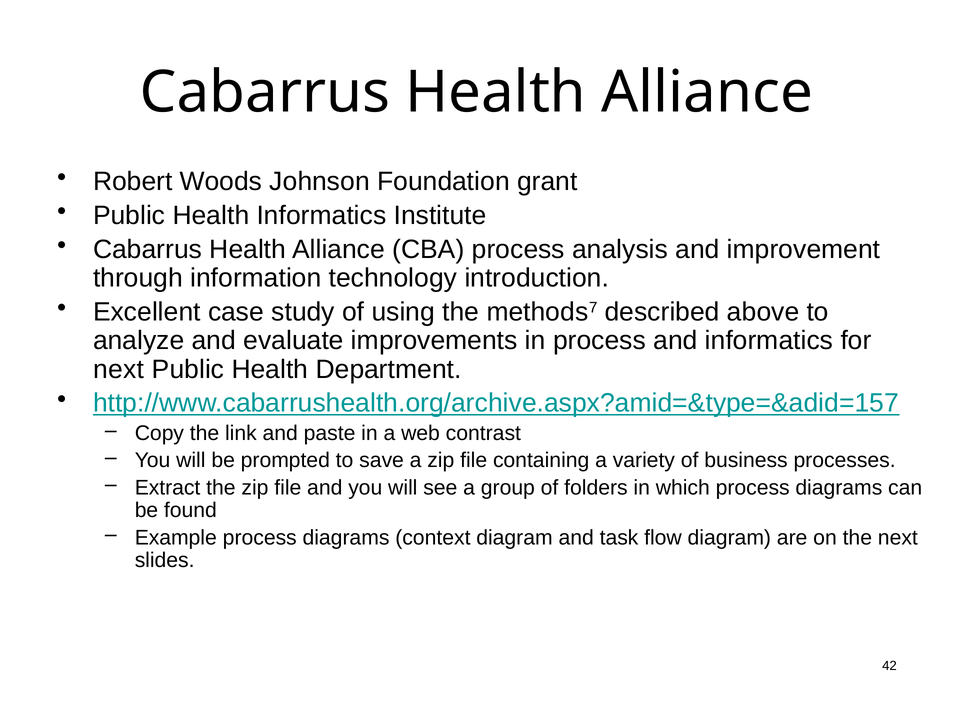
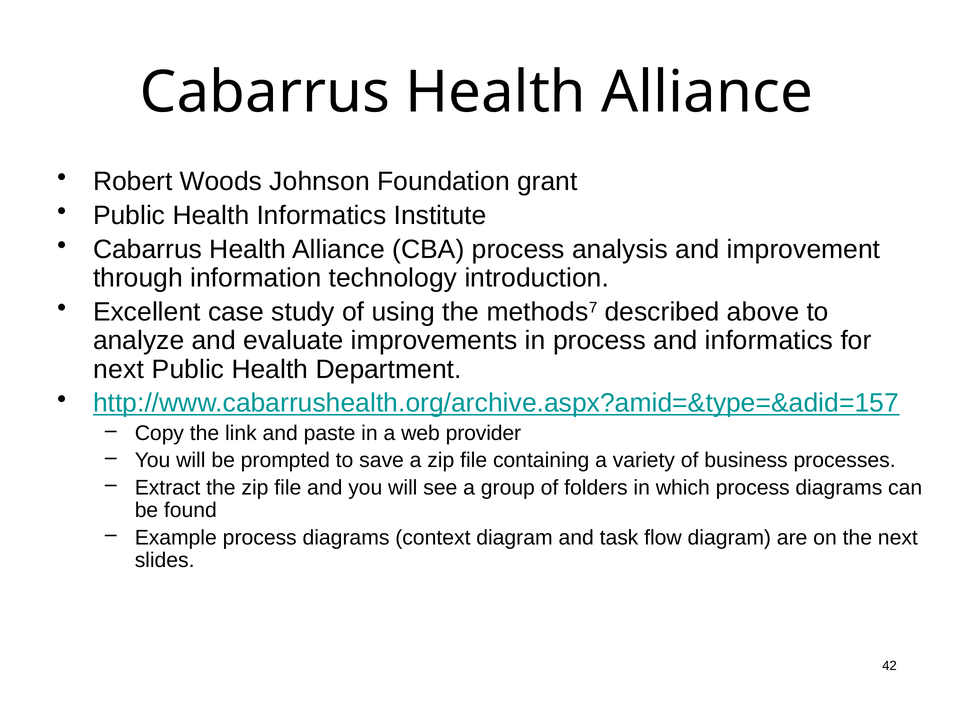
contrast: contrast -> provider
